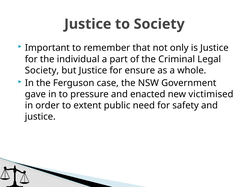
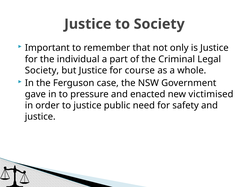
ensure: ensure -> course
to extent: extent -> justice
